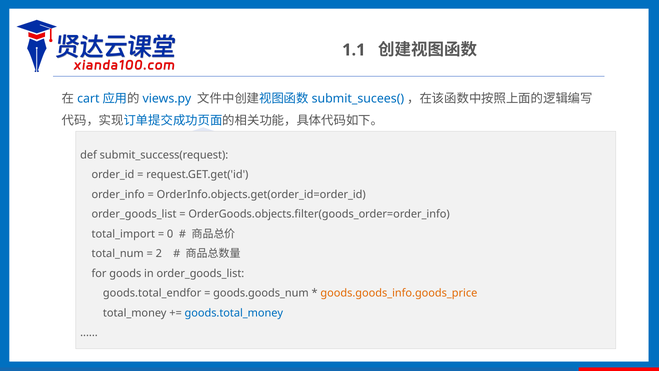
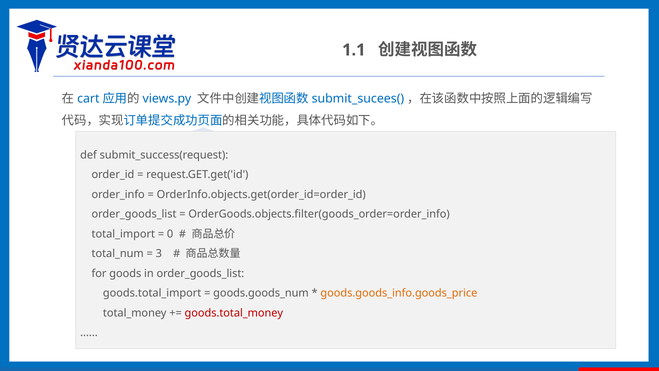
2: 2 -> 3
goods.total_endfor: goods.total_endfor -> goods.total_import
goods.total_money colour: blue -> red
